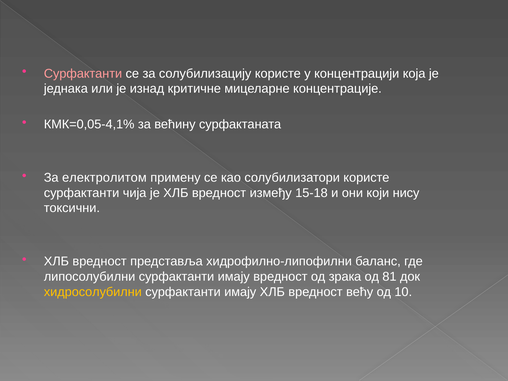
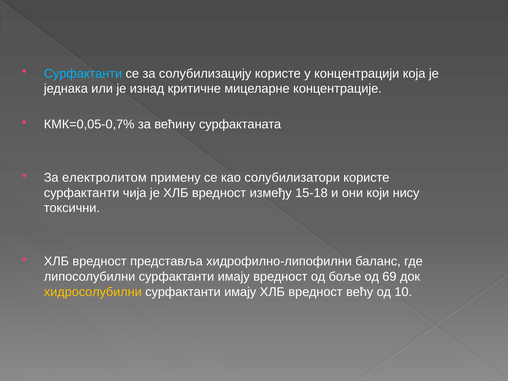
Сурфактанти at (83, 73) colour: pink -> light blue
КМК=0,05-4,1%: КМК=0,05-4,1% -> КМК=0,05-0,7%
зрака: зрака -> боље
81: 81 -> 69
